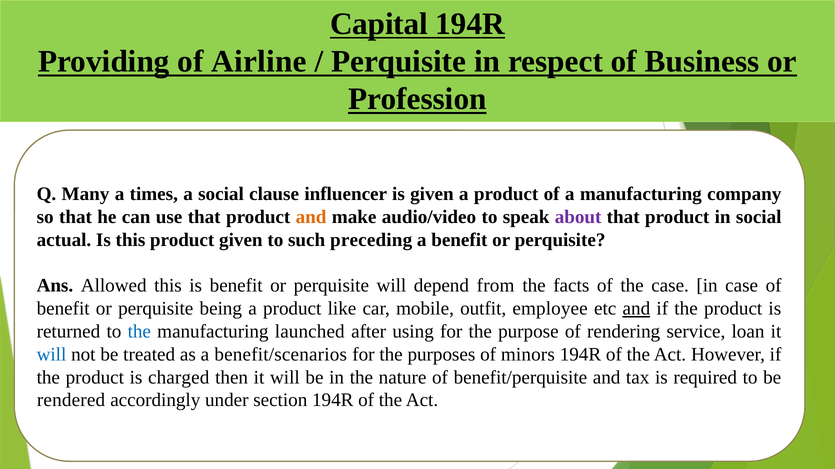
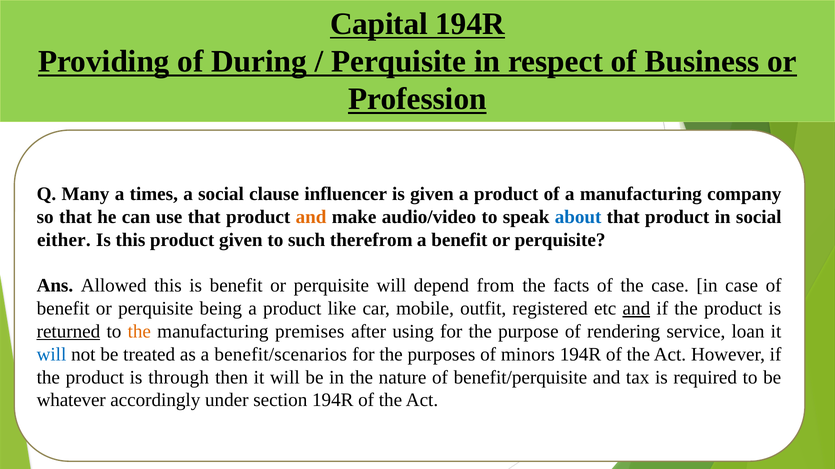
Airline: Airline -> During
about colour: purple -> blue
actual: actual -> either
preceding: preceding -> therefrom
employee: employee -> registered
returned underline: none -> present
the at (139, 332) colour: blue -> orange
launched: launched -> premises
charged: charged -> through
rendered: rendered -> whatever
